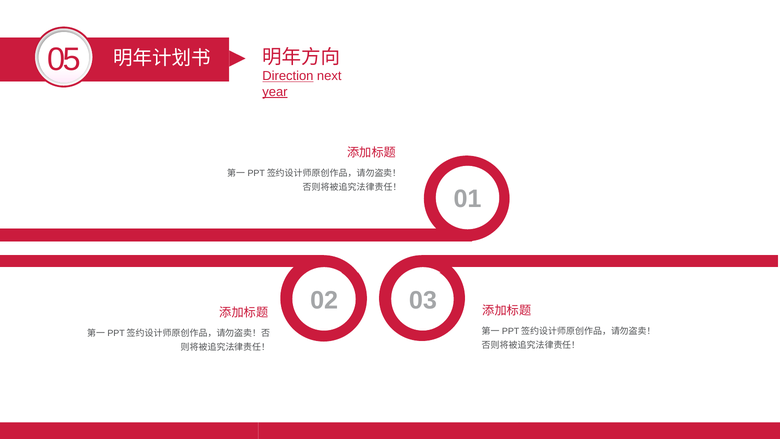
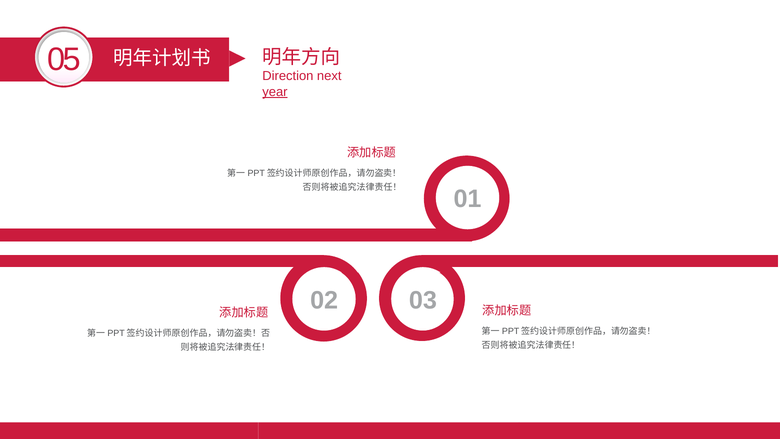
Direction underline: present -> none
